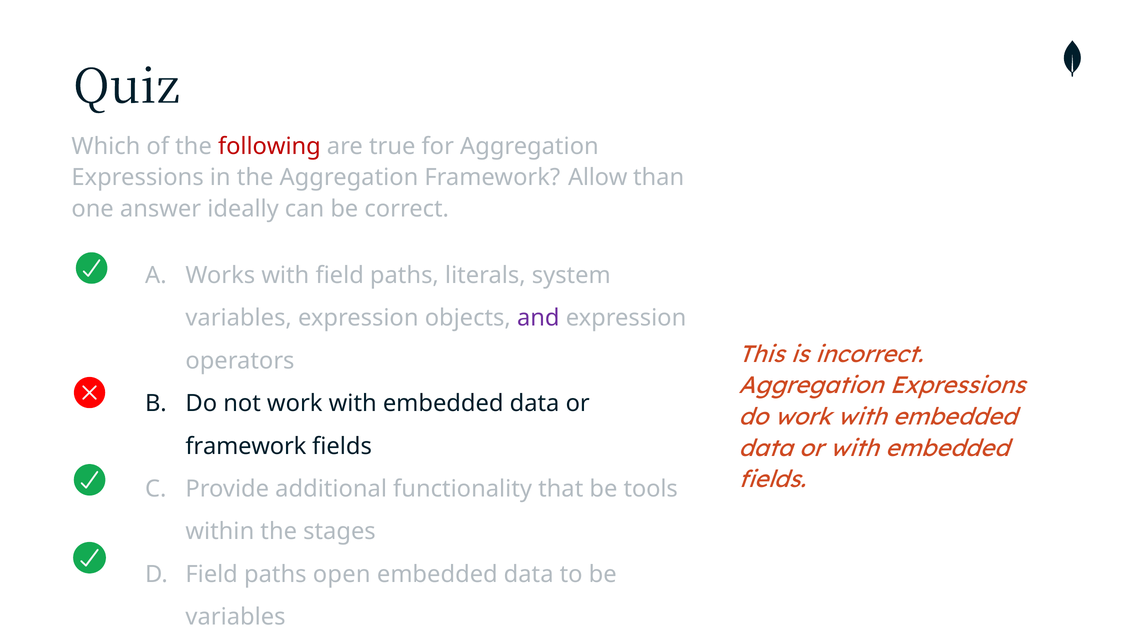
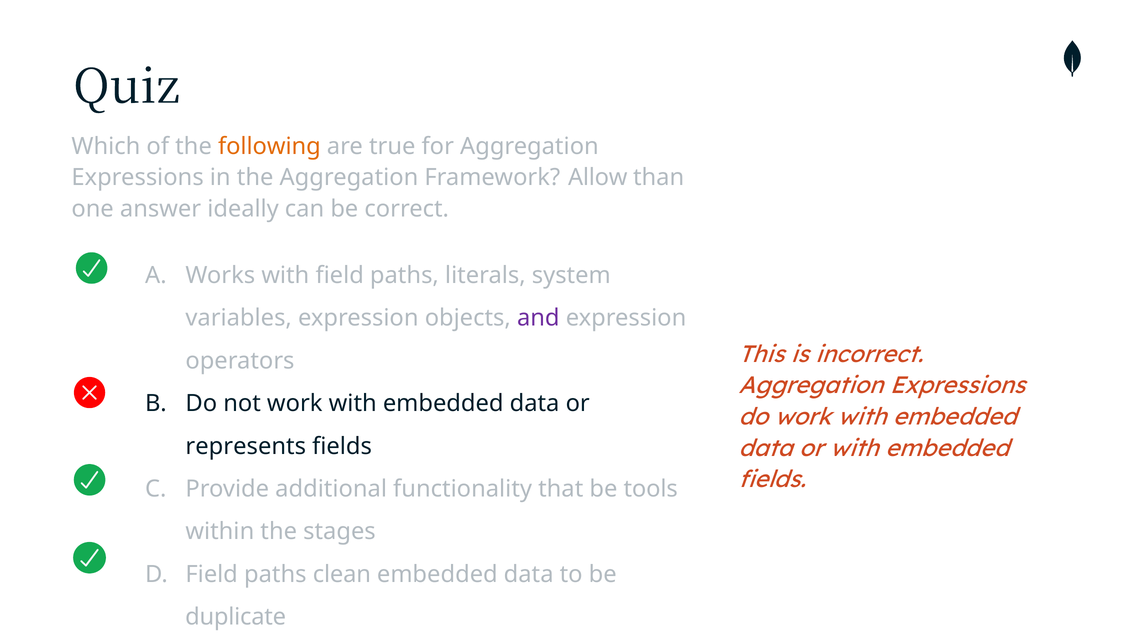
following colour: red -> orange
framework at (246, 446): framework -> represents
open: open -> clean
variables at (236, 617): variables -> duplicate
